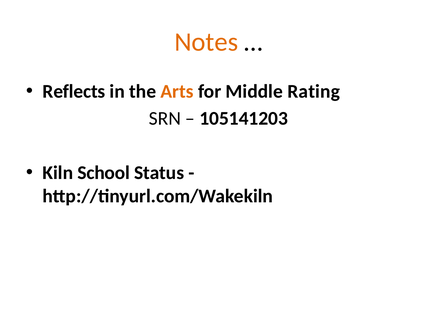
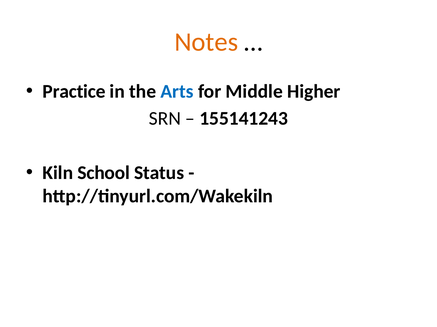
Reflects: Reflects -> Practice
Arts colour: orange -> blue
Rating: Rating -> Higher
105141203: 105141203 -> 155141243
